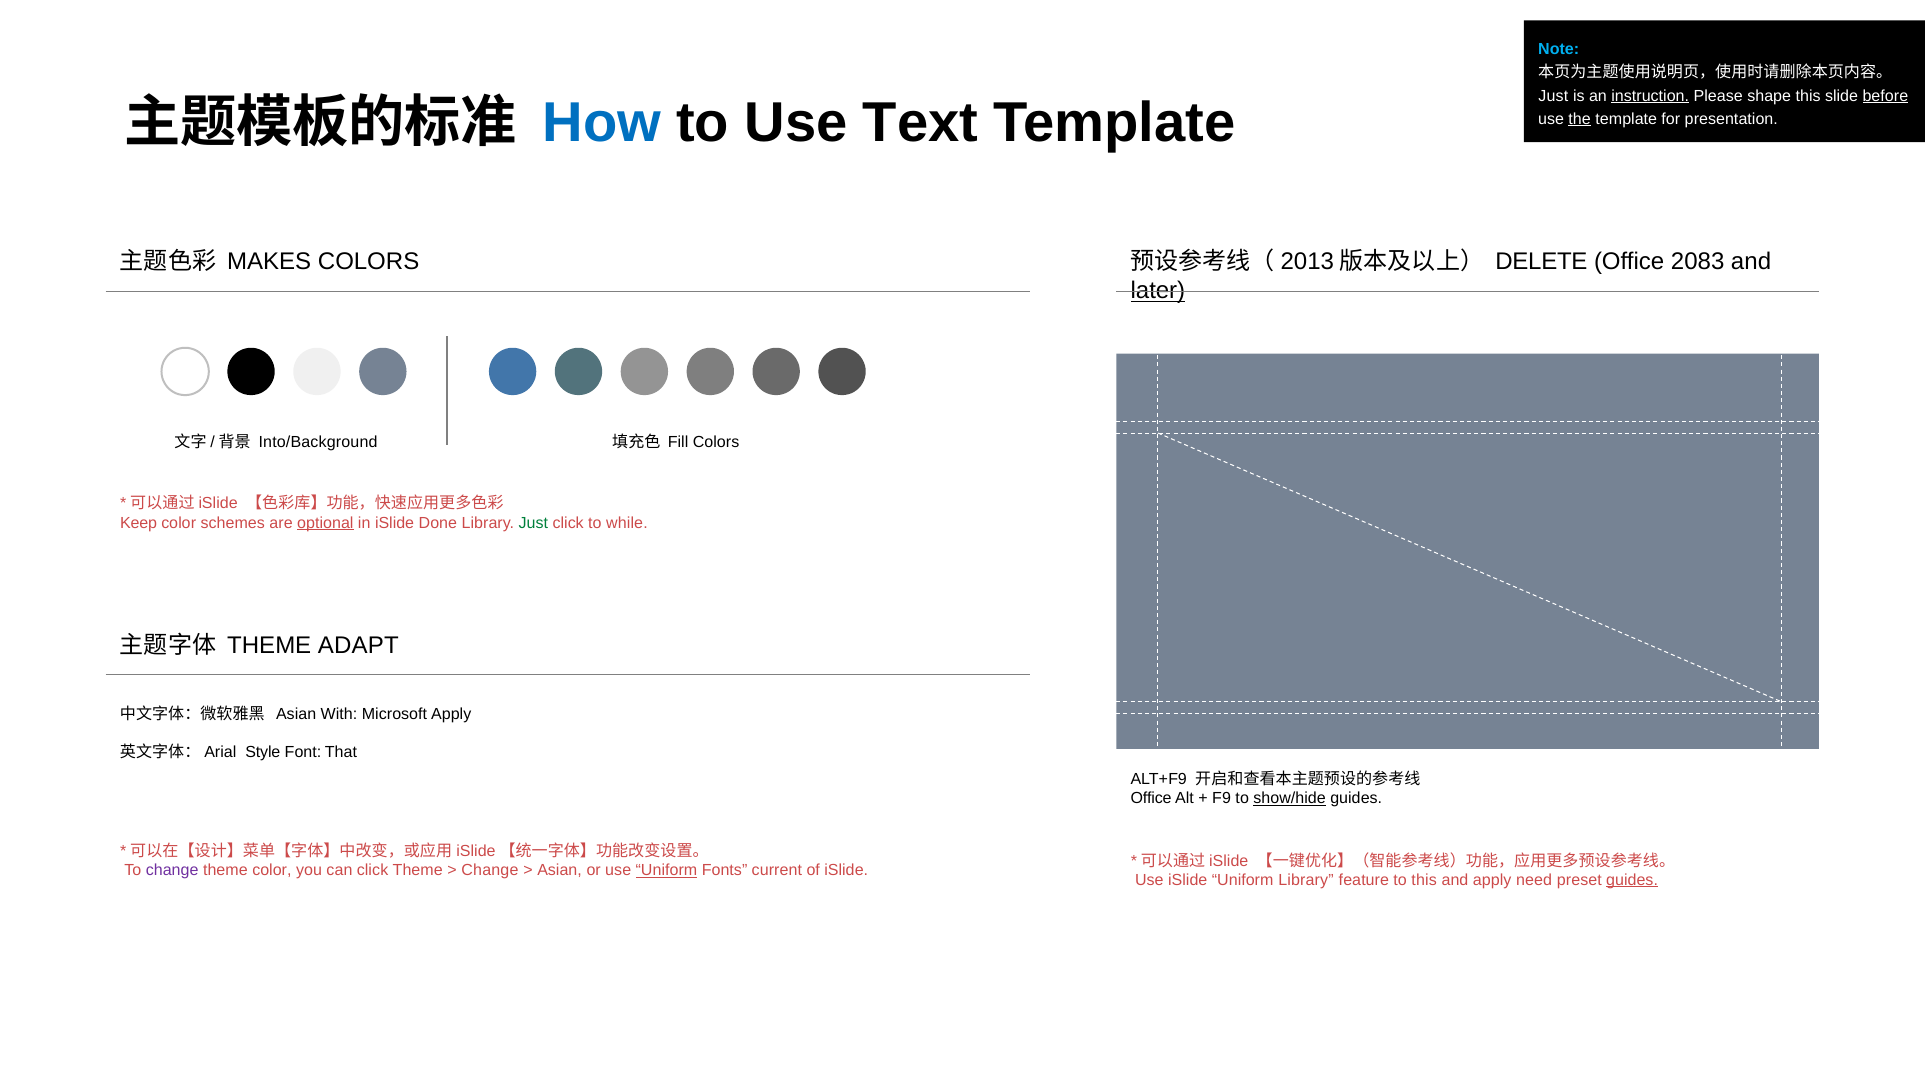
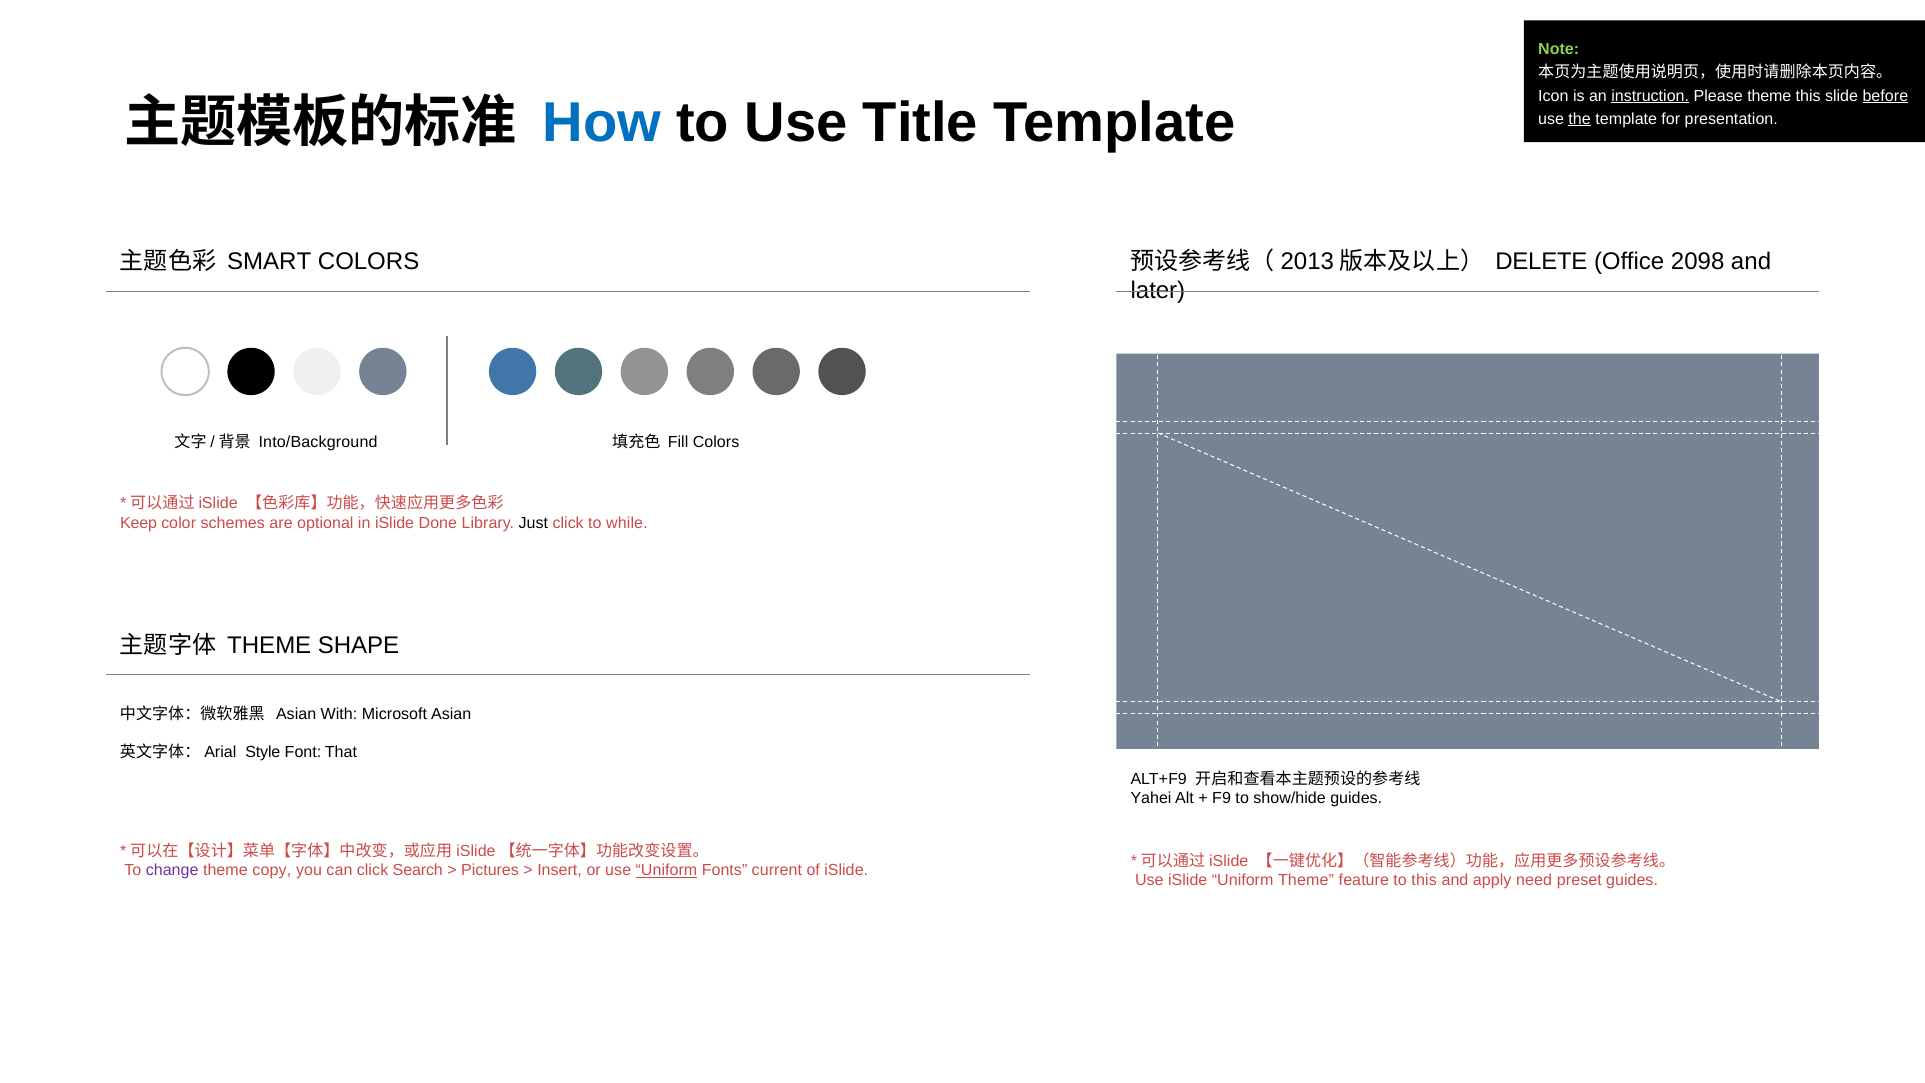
Note colour: light blue -> light green
Just at (1553, 96): Just -> Icon
Please shape: shape -> theme
Text: Text -> Title
2083: 2083 -> 2098
MAKES: MAKES -> SMART
later underline: present -> none
optional underline: present -> none
Just at (533, 523) colour: green -> black
ADAPT: ADAPT -> SHAPE
Microsoft Apply: Apply -> Asian
Office at (1151, 798): Office -> Yahei
show/hide underline: present -> none
theme color: color -> copy
click Theme: Theme -> Search
Change at (490, 870): Change -> Pictures
Asian at (560, 870): Asian -> Insert
Uniform Library: Library -> Theme
guides at (1632, 880) underline: present -> none
